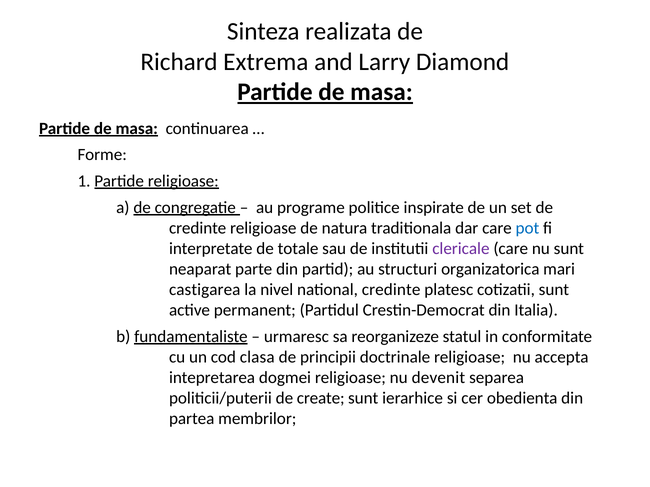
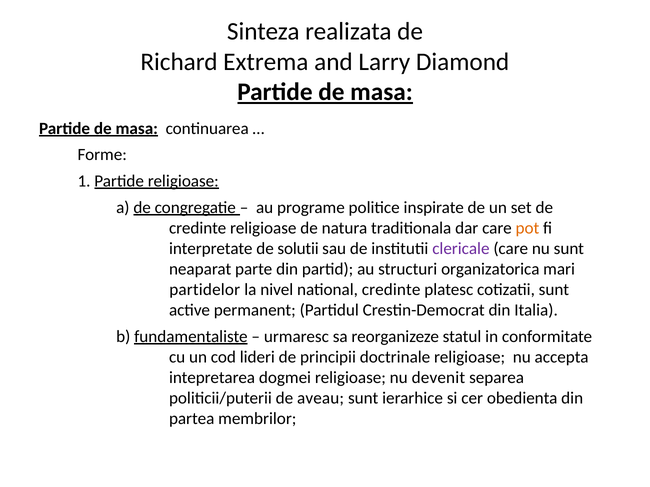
pot colour: blue -> orange
totale: totale -> solutii
castigarea: castigarea -> partidelor
clasa: clasa -> lideri
create: create -> aveau
